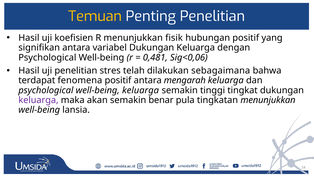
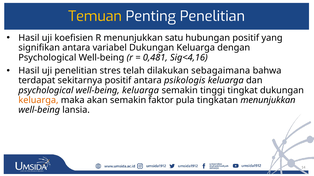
fisik: fisik -> satu
Sig<0,06: Sig<0,06 -> Sig<4,16
fenomena: fenomena -> sekitarnya
mengarah: mengarah -> psikologis
keluarga at (38, 100) colour: purple -> orange
benar: benar -> faktor
